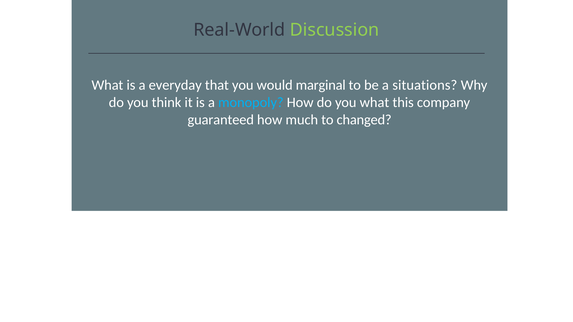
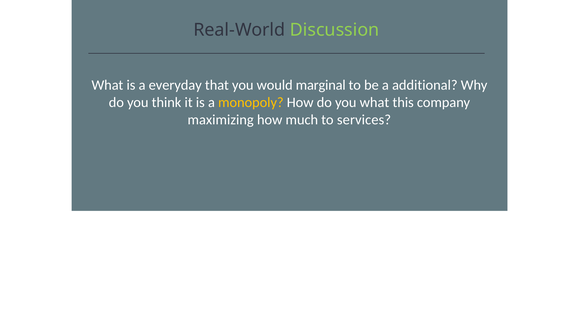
situations: situations -> additional
monopoly colour: light blue -> yellow
guaranteed: guaranteed -> maximizing
changed: changed -> services
